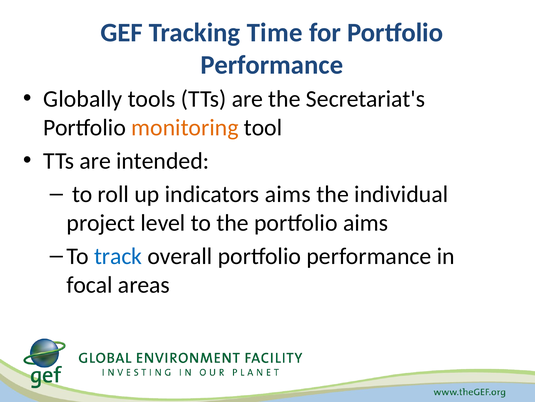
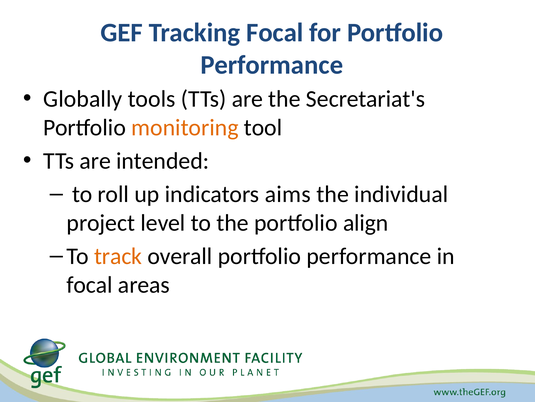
Tracking Time: Time -> Focal
portfolio aims: aims -> align
track colour: blue -> orange
